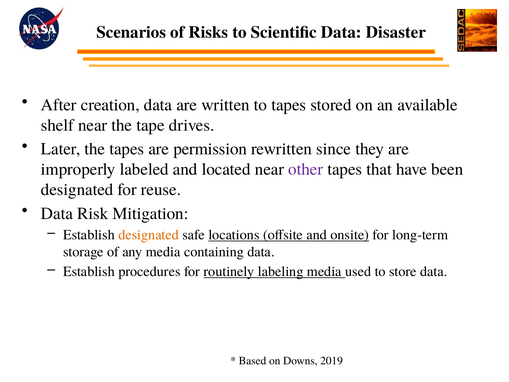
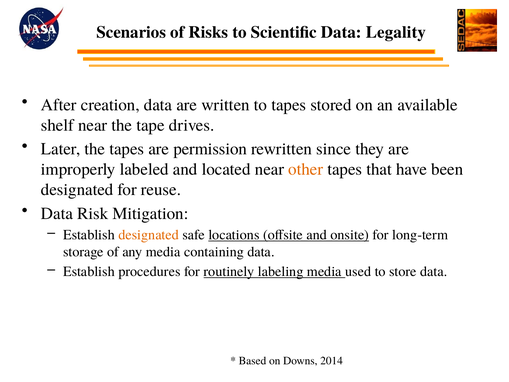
Disaster: Disaster -> Legality
other colour: purple -> orange
2019: 2019 -> 2014
